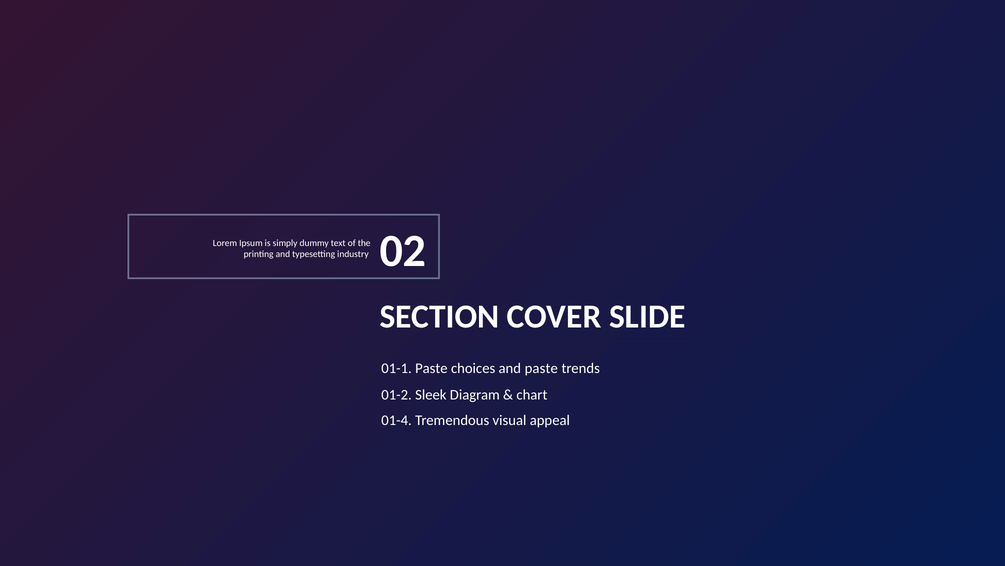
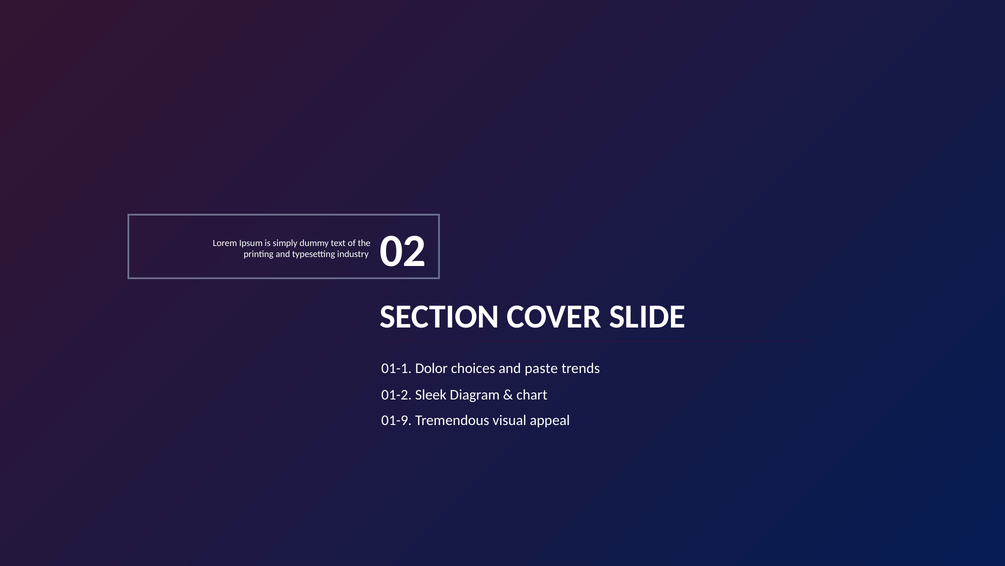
01-1 Paste: Paste -> Dolor
01-4: 01-4 -> 01-9
